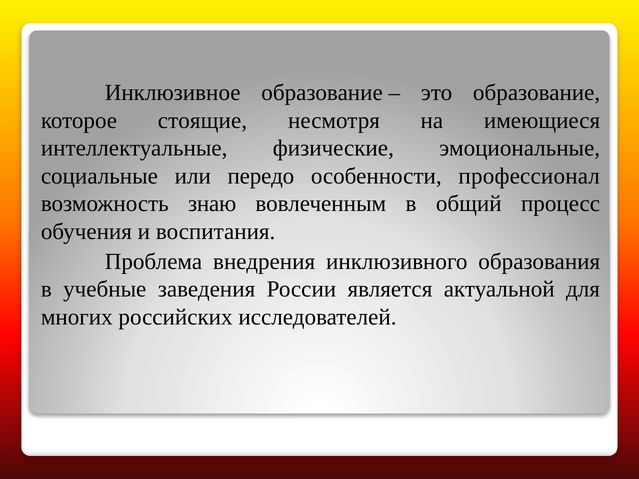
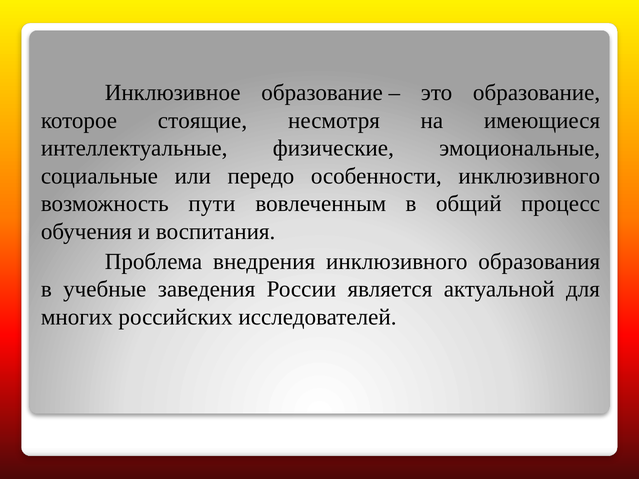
особенности профессионал: профессионал -> инклюзивного
знаю: знаю -> пути
